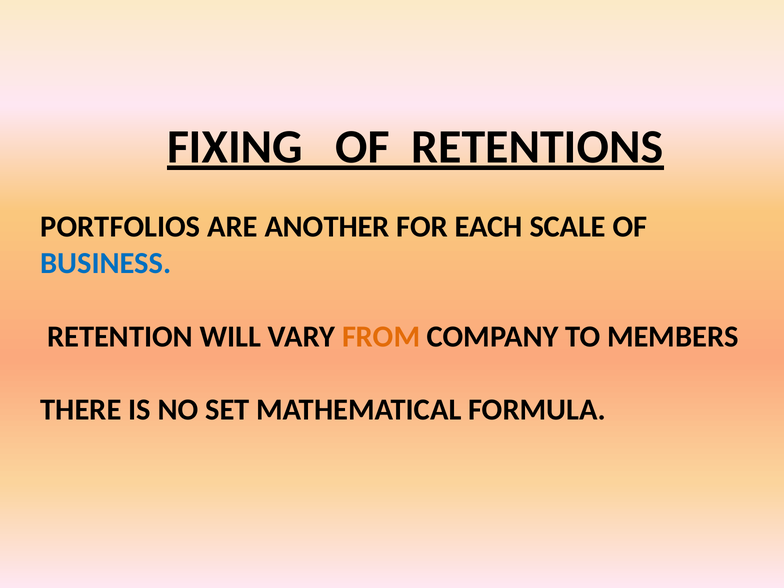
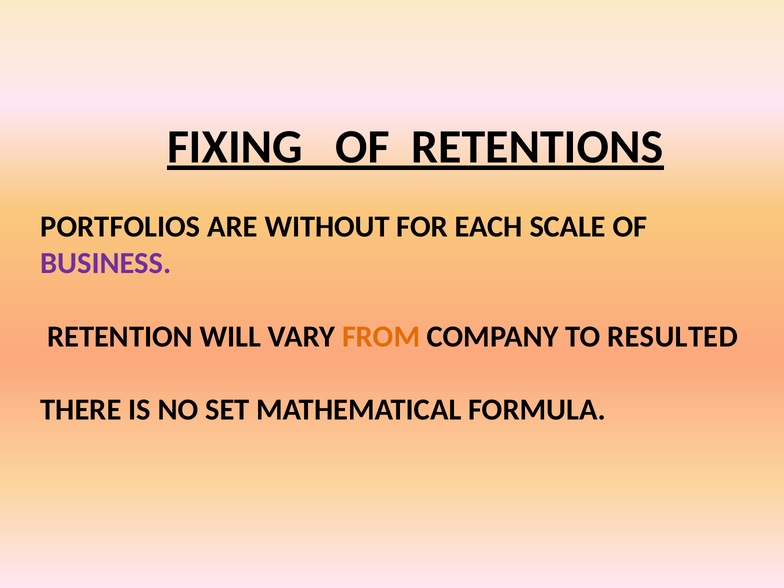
ANOTHER: ANOTHER -> WITHOUT
BUSINESS colour: blue -> purple
MEMBERS: MEMBERS -> RESULTED
